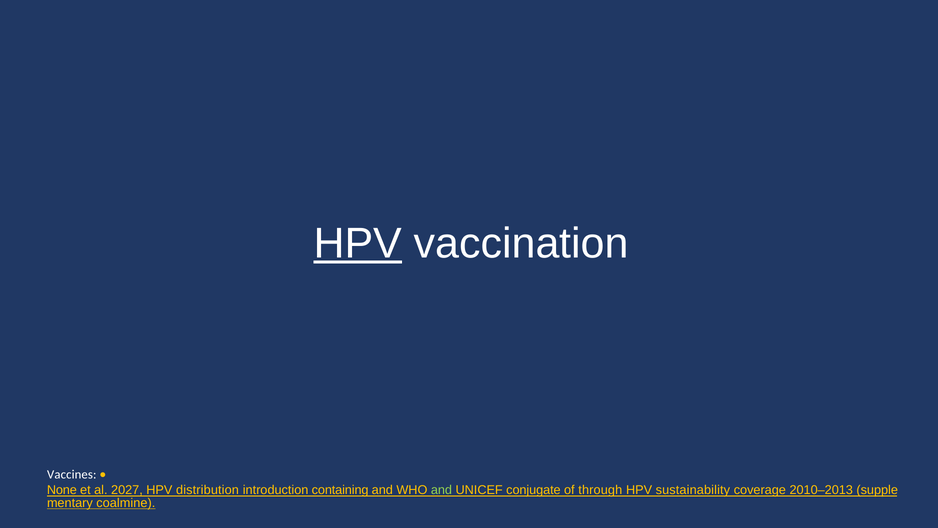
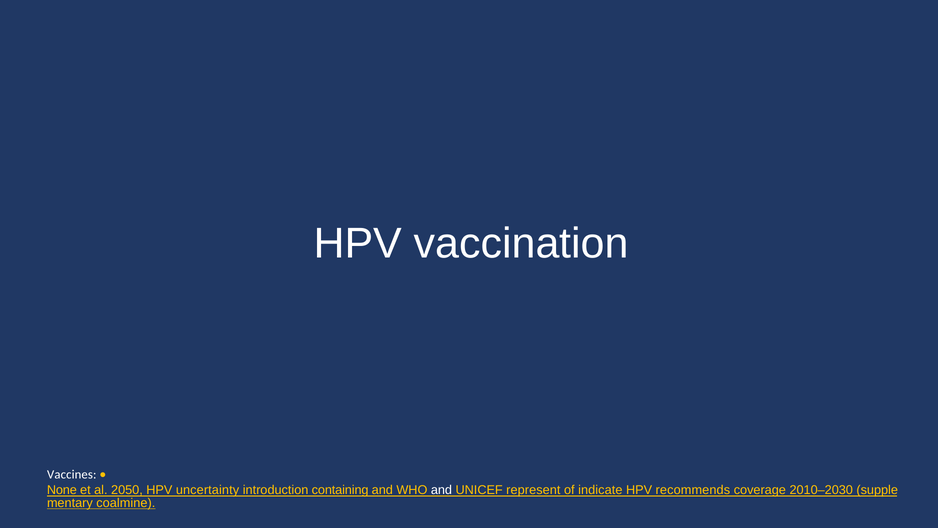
HPV at (358, 243) underline: present -> none
2027: 2027 -> 2050
distribution: distribution -> uncertainty
and at (441, 490) colour: light green -> white
conjugate: conjugate -> represent
through: through -> indicate
sustainability: sustainability -> recommends
2010–2013: 2010–2013 -> 2010–2030
